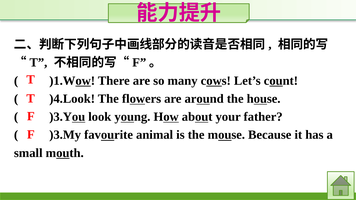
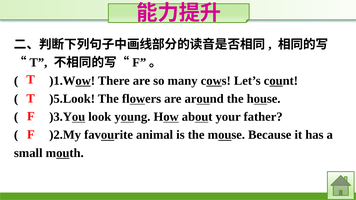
)4.Look: )4.Look -> )5.Look
)3.My: )3.My -> )2.My
